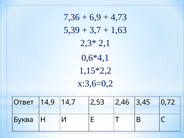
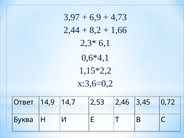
7,36: 7,36 -> 3,97
5,39: 5,39 -> 2,44
3,7: 3,7 -> 8,2
1,63: 1,63 -> 1,66
2,1: 2,1 -> 6,1
